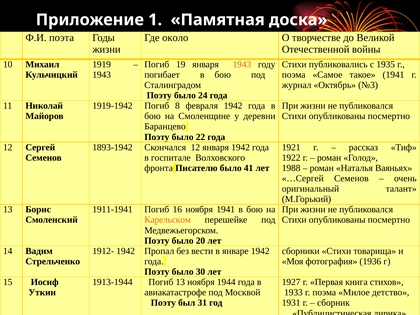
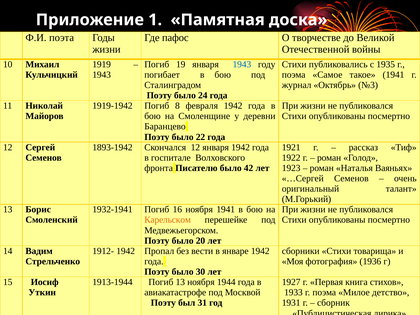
около: около -> пафос
1943 at (242, 64) colour: orange -> blue
41: 41 -> 42
1988: 1988 -> 1923
1911-1941: 1911-1941 -> 1932-1941
